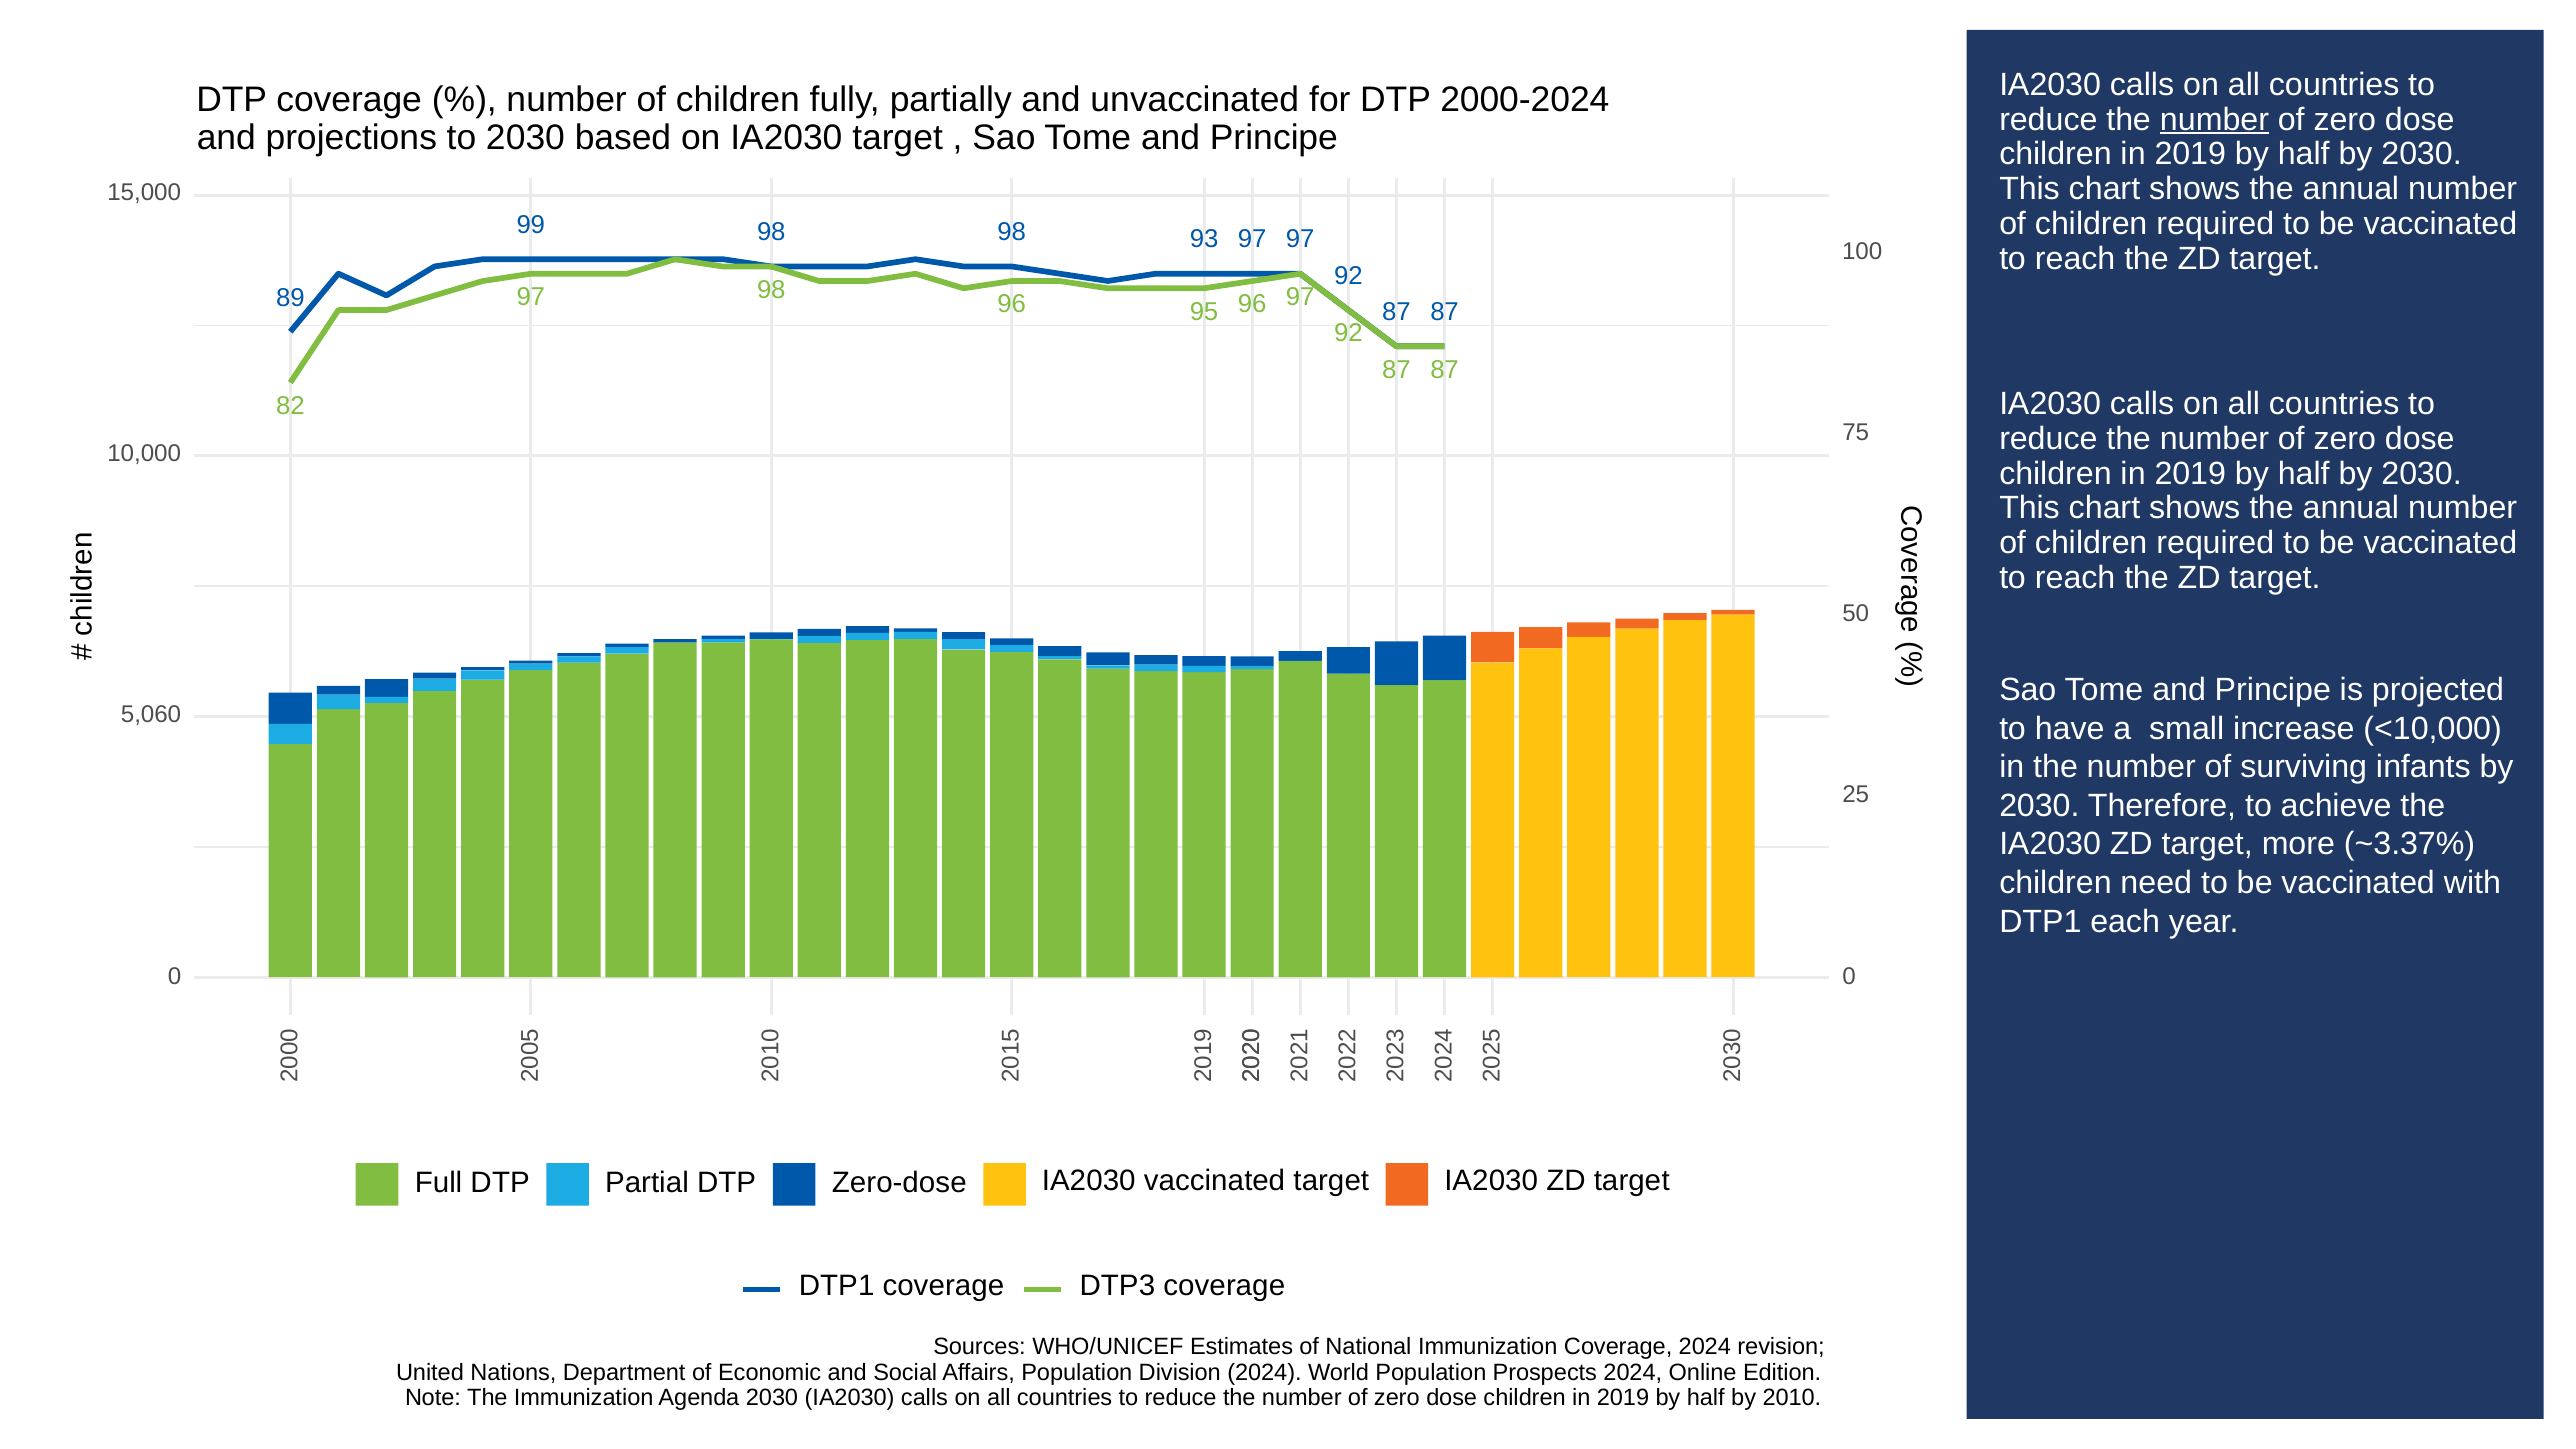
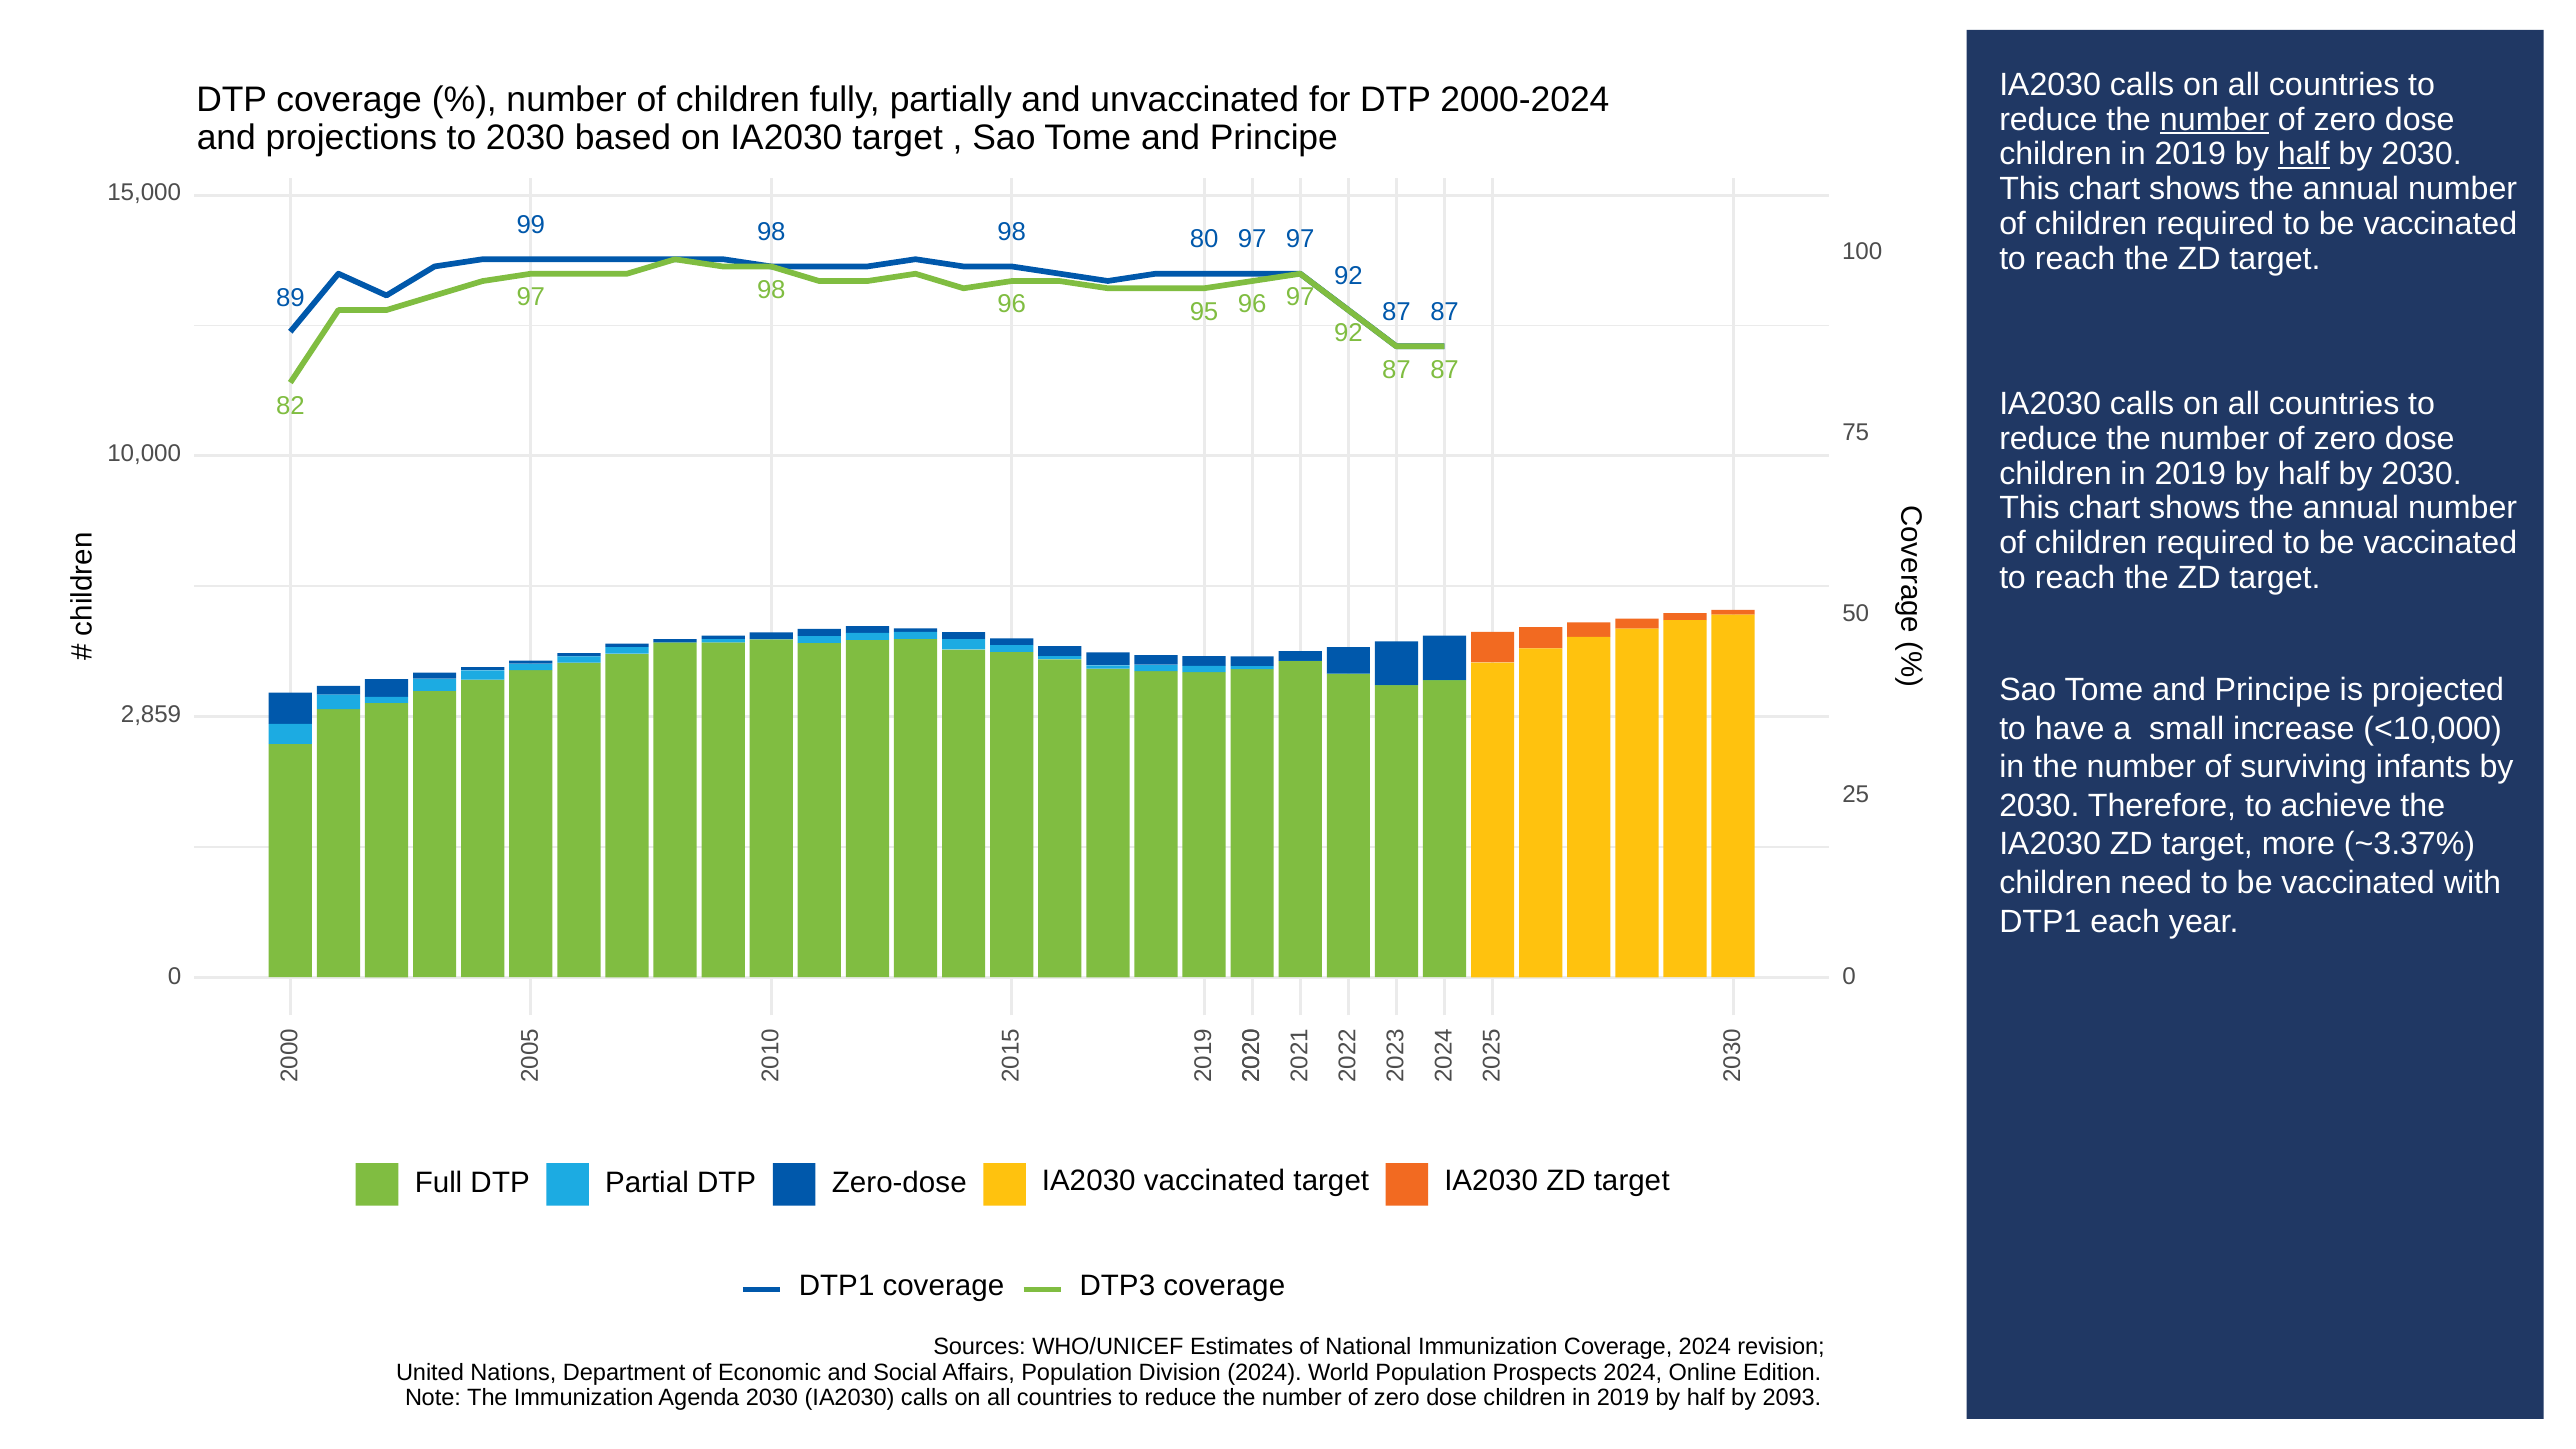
half at (2304, 154) underline: none -> present
93: 93 -> 80
5,060: 5,060 -> 2,859
2010: 2010 -> 2093
